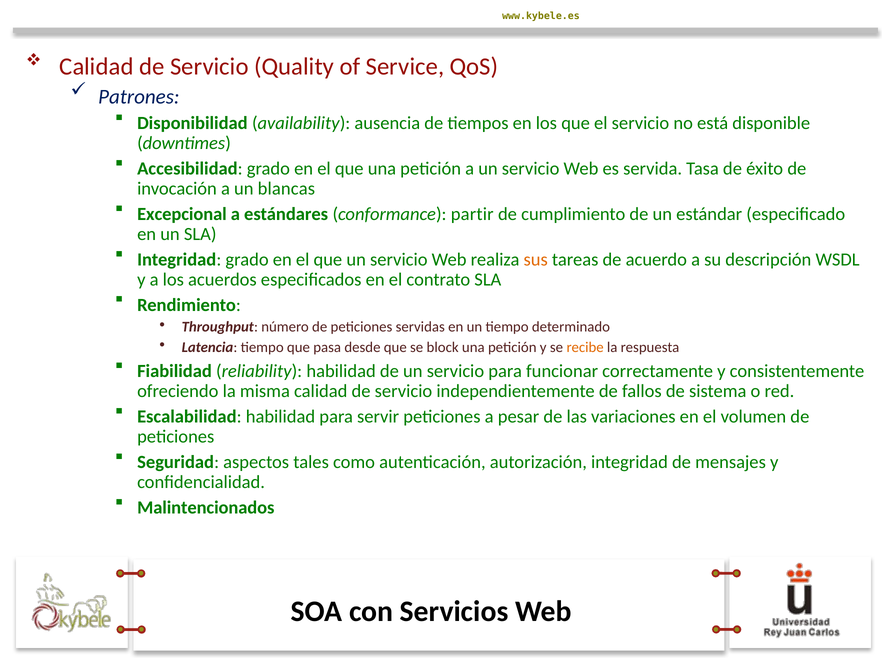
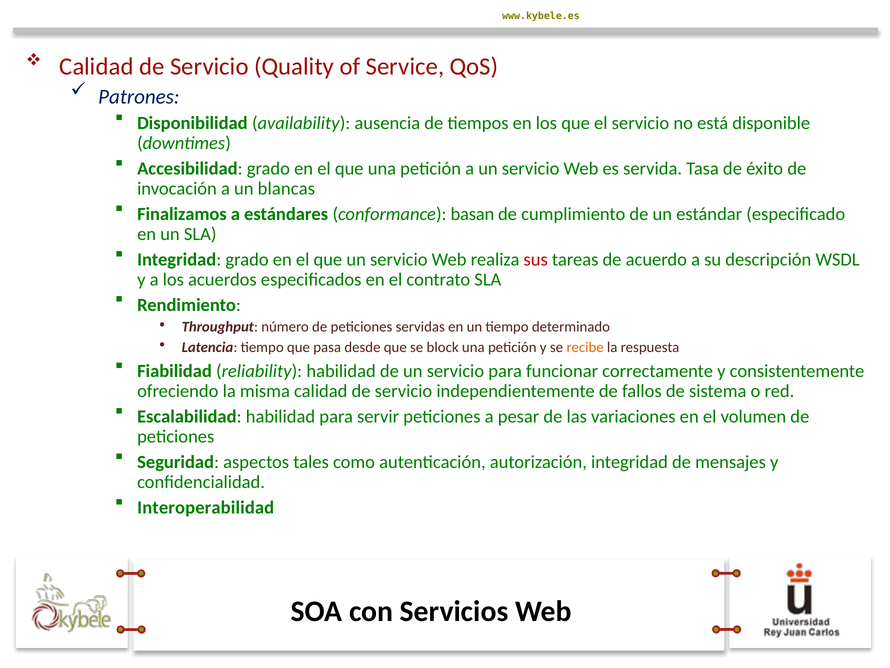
Excepcional: Excepcional -> Finalizamos
partir: partir -> basan
sus colour: orange -> red
Malintencionados: Malintencionados -> Interoperabilidad
